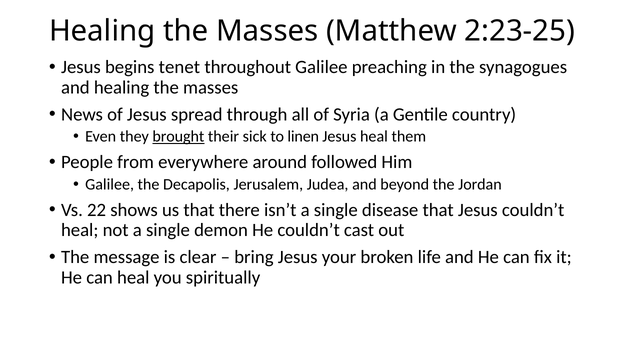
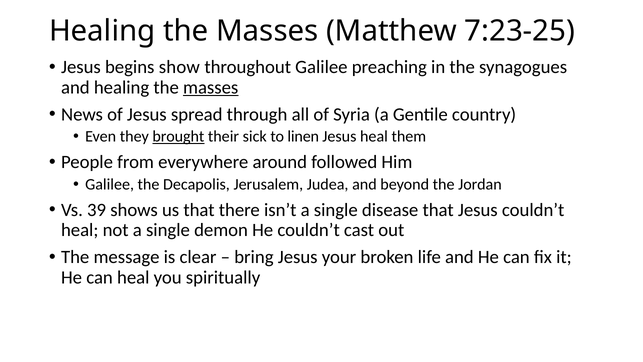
2:23-25: 2:23-25 -> 7:23-25
tenet: tenet -> show
masses at (211, 87) underline: none -> present
22: 22 -> 39
